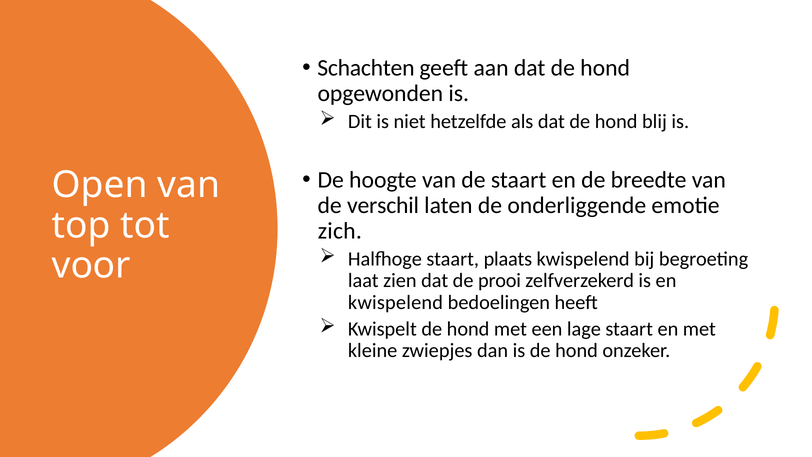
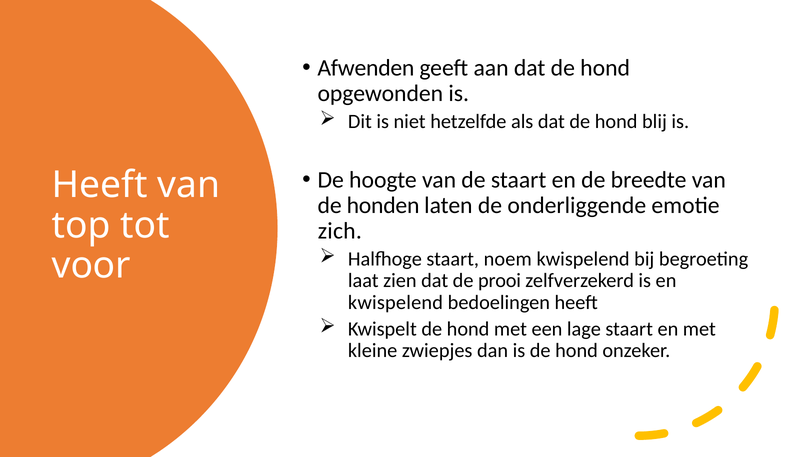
Schachten: Schachten -> Afwenden
Open at (100, 185): Open -> Heeft
verschil: verschil -> honden
plaats: plaats -> noem
